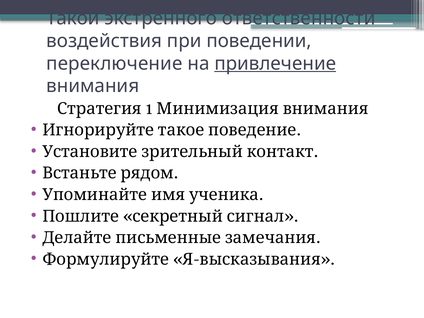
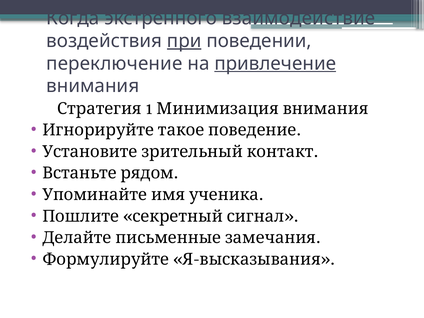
Такой: Такой -> Когда
ответственности: ответственности -> взаимодействие
при underline: none -> present
